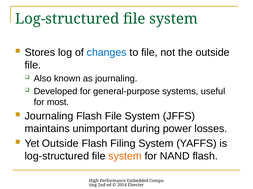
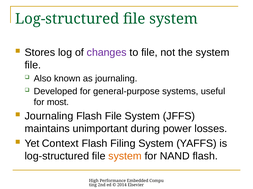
changes colour: blue -> purple
the outside: outside -> system
Yet Outside: Outside -> Context
